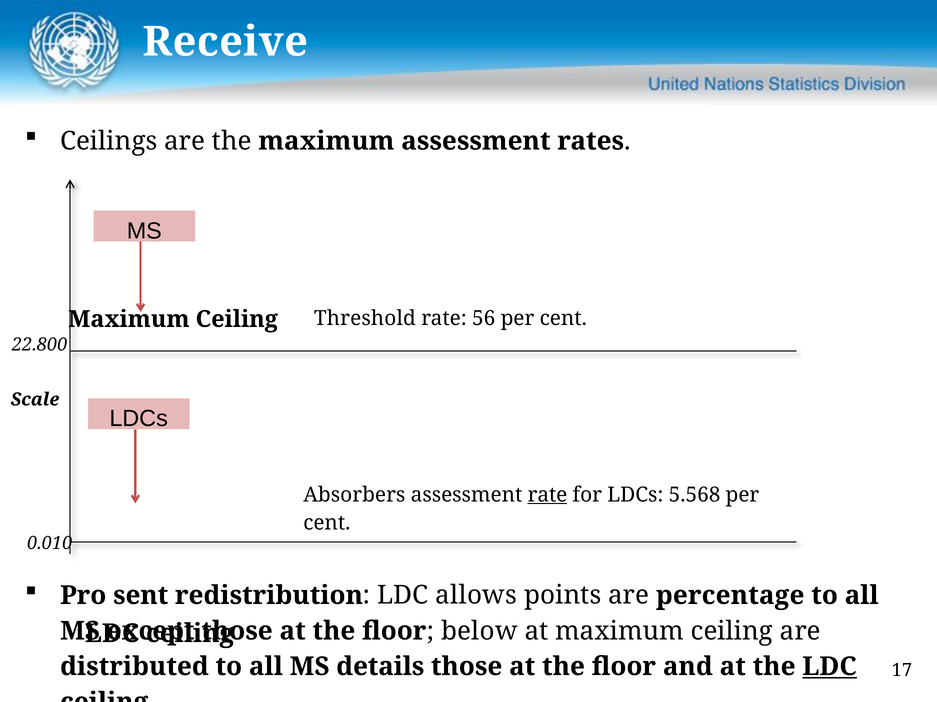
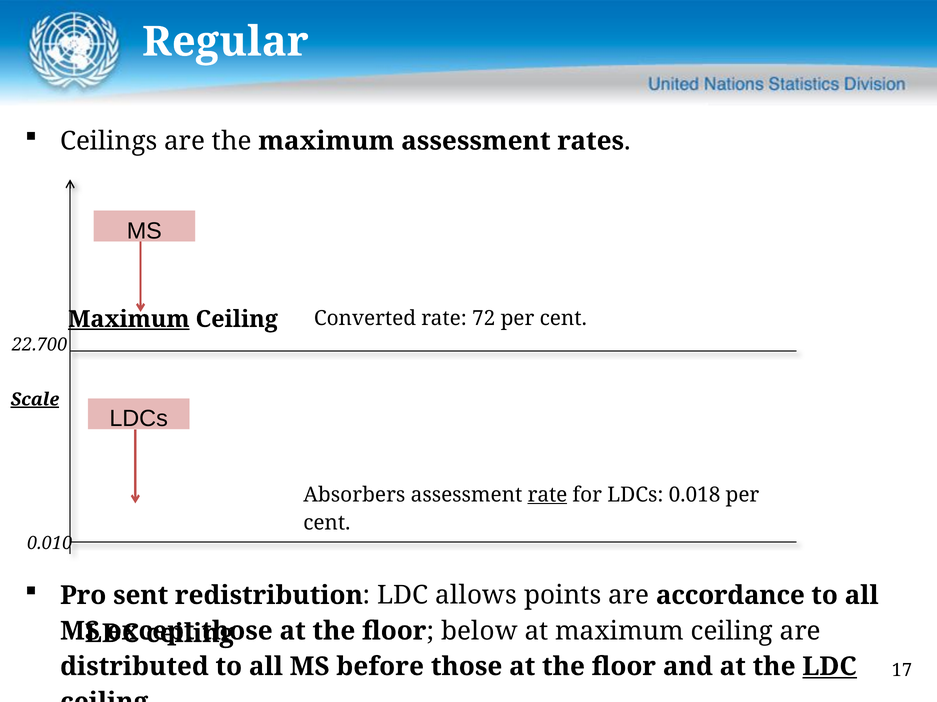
Receive: Receive -> Regular
Threshold: Threshold -> Converted
56: 56 -> 72
Maximum at (129, 320) underline: none -> present
22.800: 22.800 -> 22.700
Scale underline: none -> present
5.568: 5.568 -> 0.018
percentage: percentage -> accordance
details: details -> before
